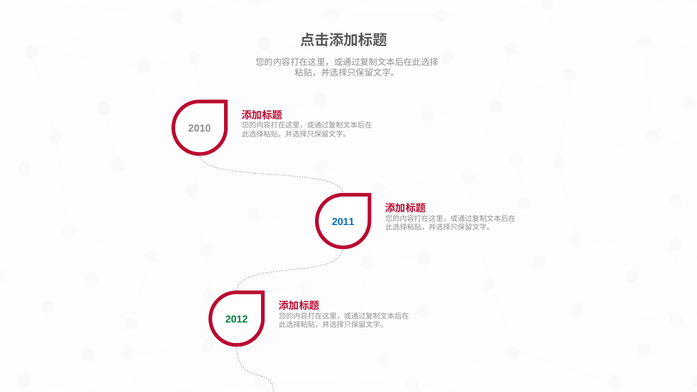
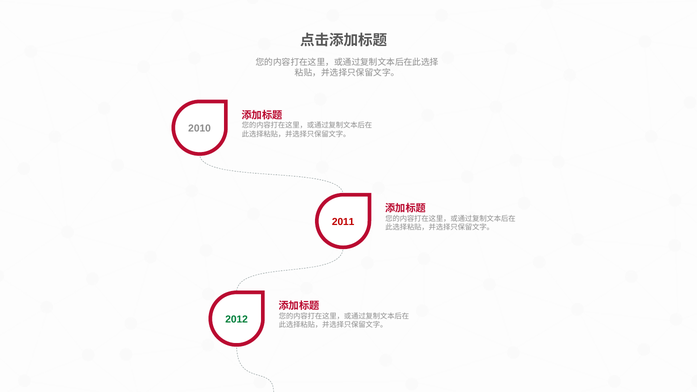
2011 colour: blue -> red
